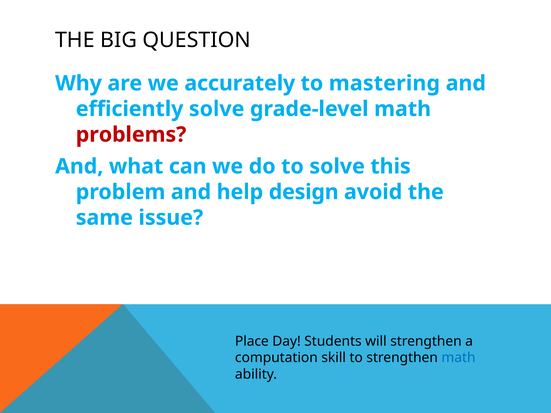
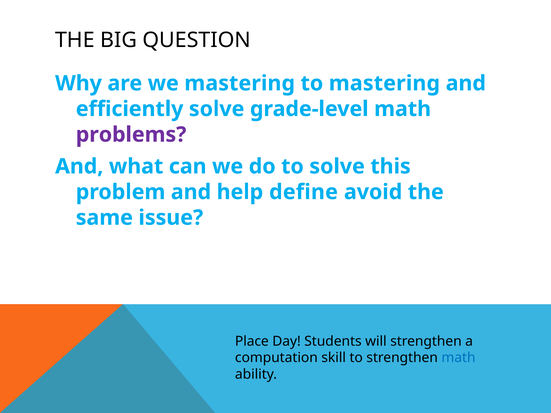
we accurately: accurately -> mastering
problems colour: red -> purple
design: design -> define
